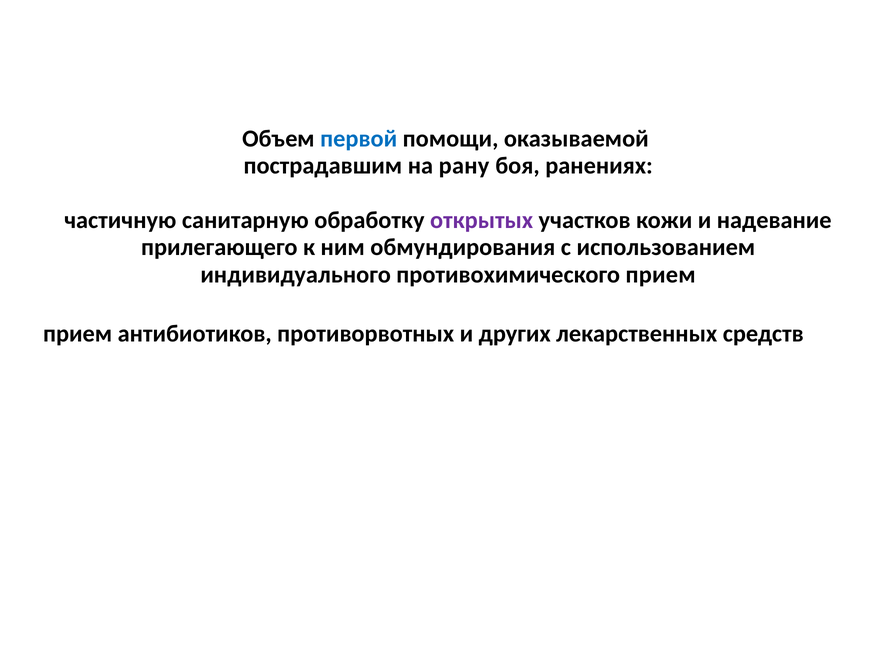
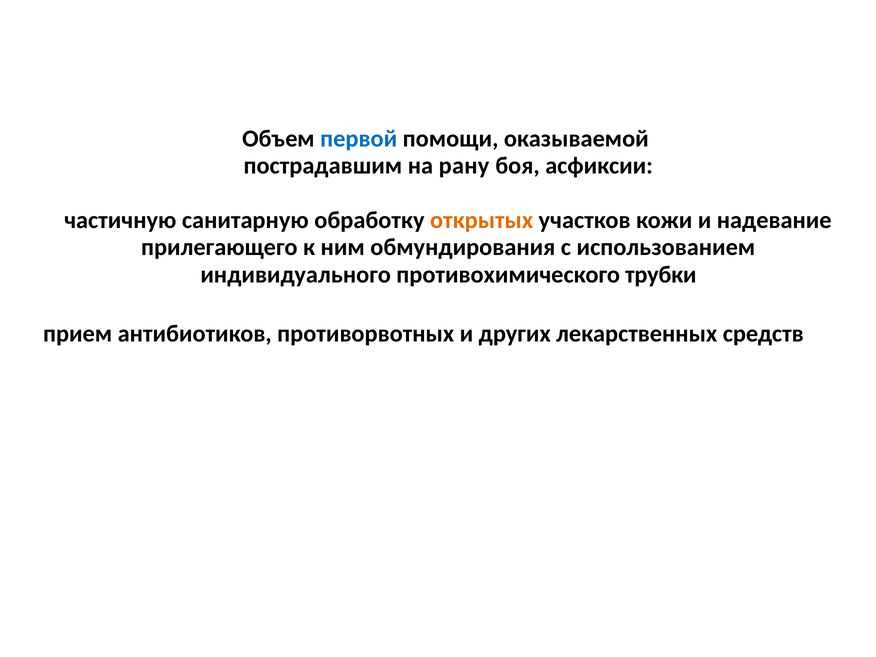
ранениях: ранениях -> асфиксии
открытых colour: purple -> orange
противохимического прием: прием -> трубки
